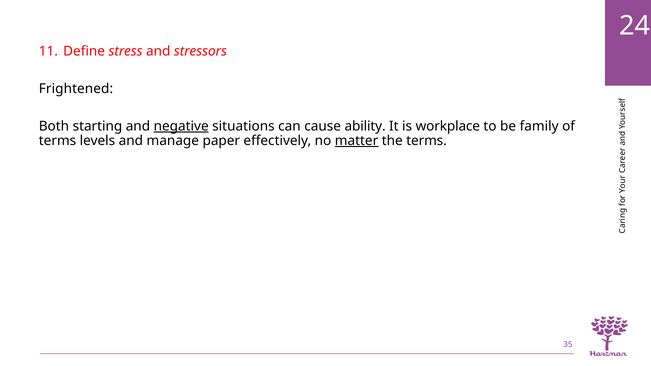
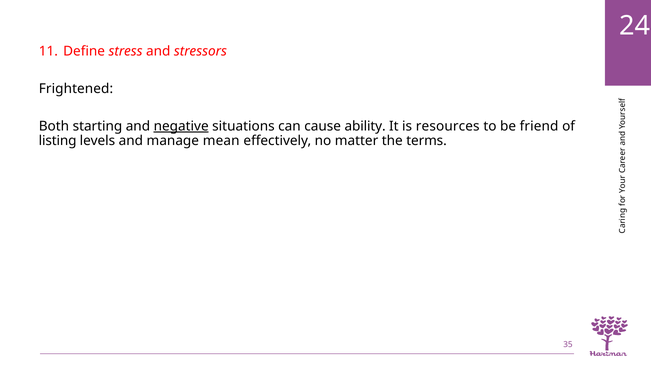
workplace: workplace -> resources
family: family -> friend
terms at (58, 141): terms -> listing
paper: paper -> mean
matter underline: present -> none
